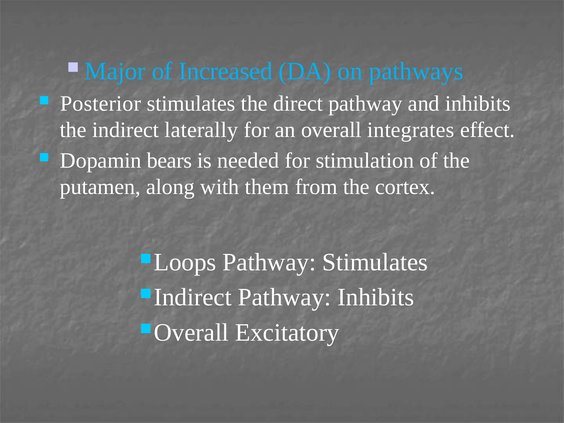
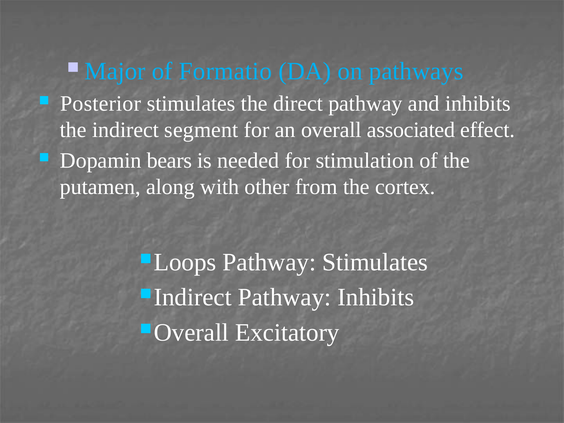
Increased: Increased -> Formatio
laterally: laterally -> segment
integrates: integrates -> associated
them: them -> other
